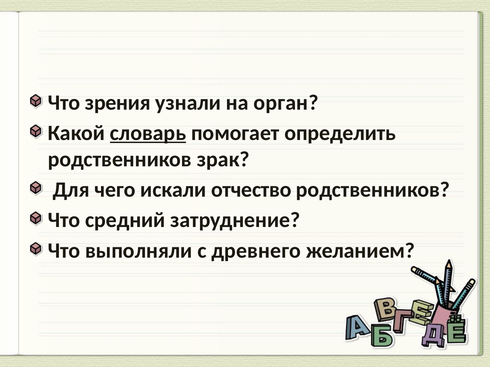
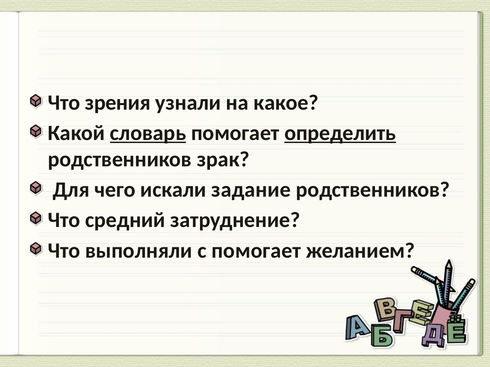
орган: орган -> какое
определить underline: none -> present
отчество: отчество -> задание
с древнего: древнего -> помогает
